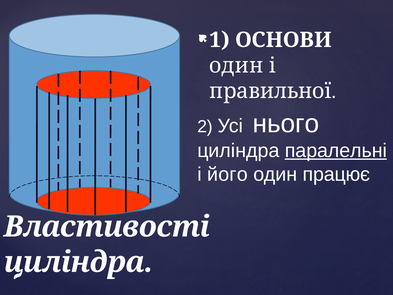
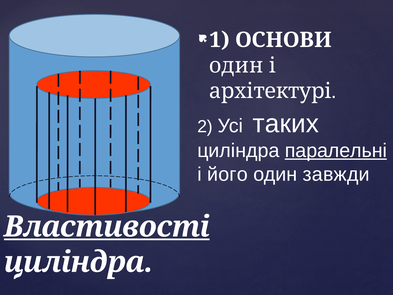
правильної: правильної -> архітектурі
нього: нього -> таких
працює: працює -> завжди
Властивості underline: none -> present
